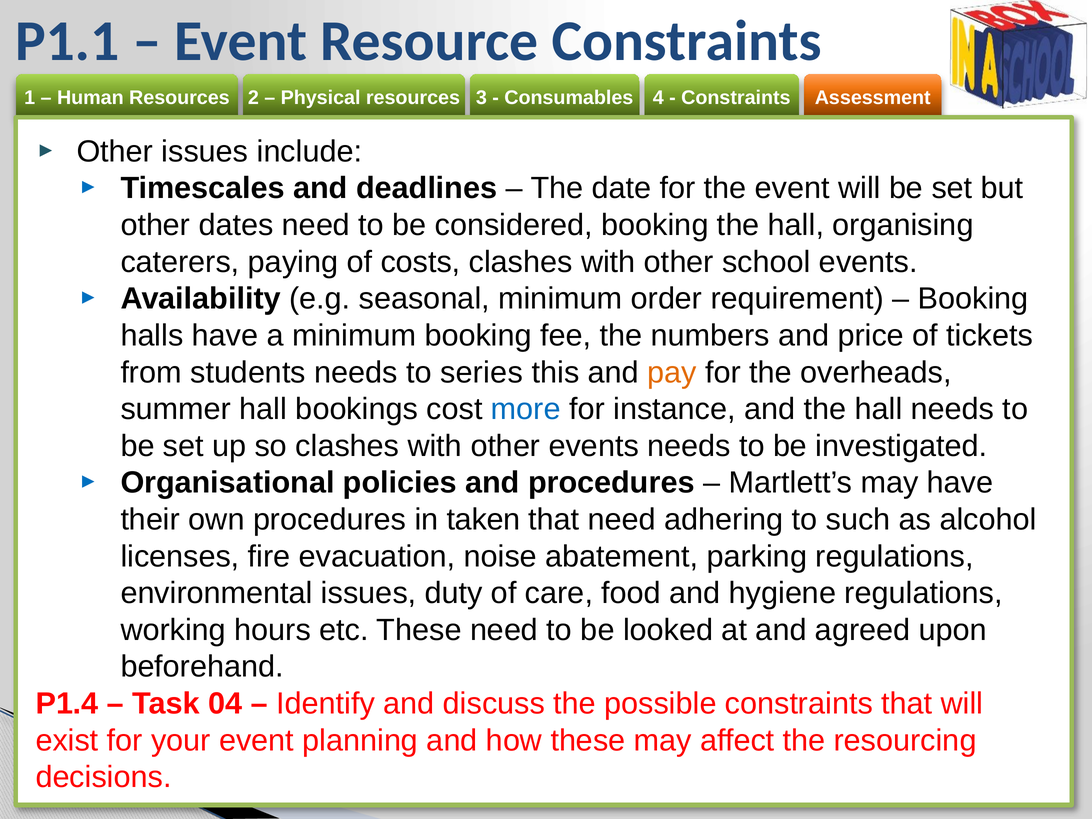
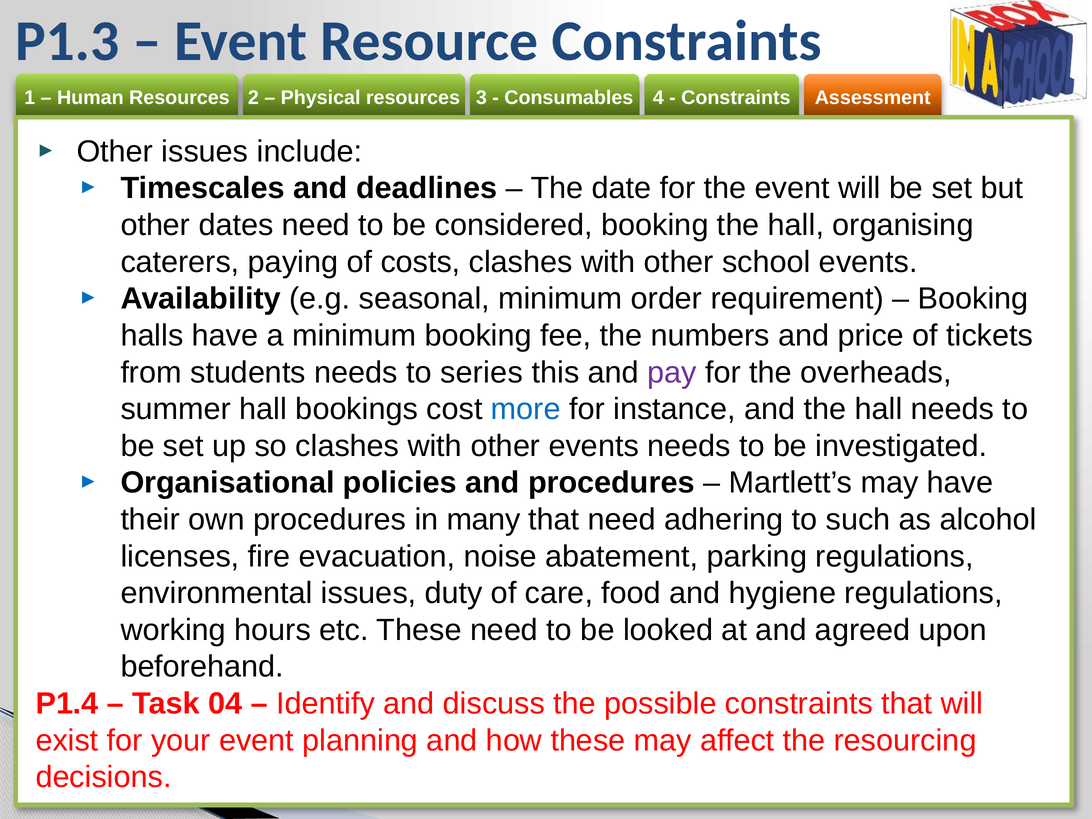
P1.1: P1.1 -> P1.3
pay colour: orange -> purple
taken: taken -> many
